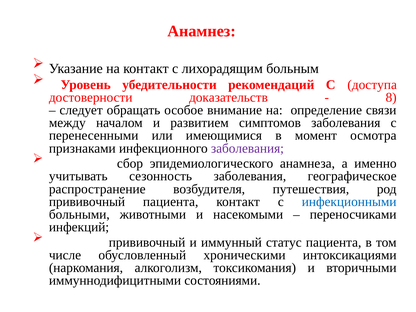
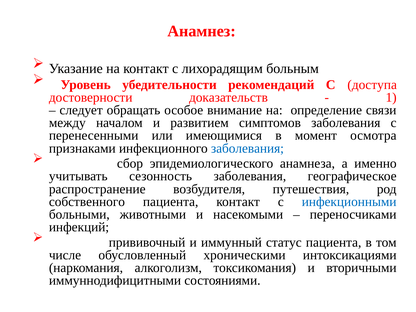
8: 8 -> 1
заболевания at (247, 148) colour: purple -> blue
прививочный at (87, 202): прививочный -> собственного
